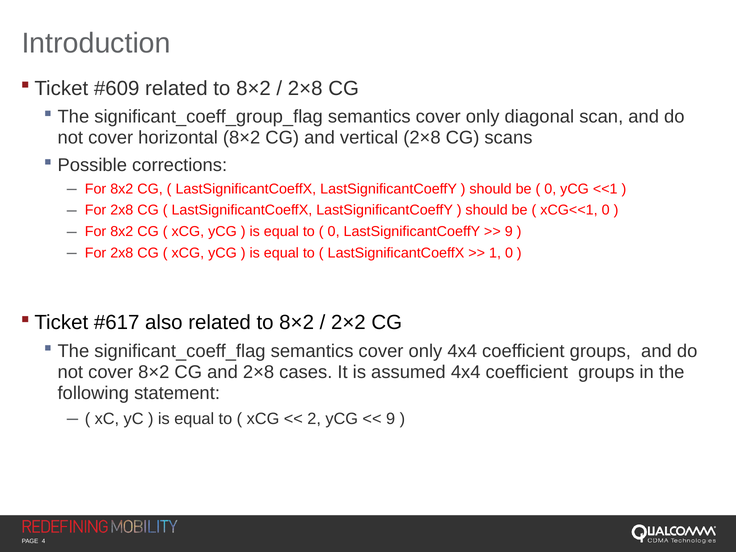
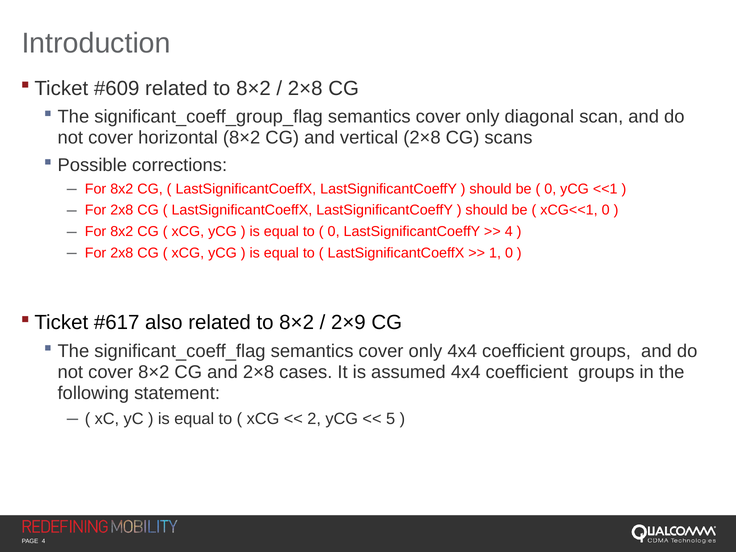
9 at (509, 232): 9 -> 4
2×2: 2×2 -> 2×9
9 at (391, 419): 9 -> 5
